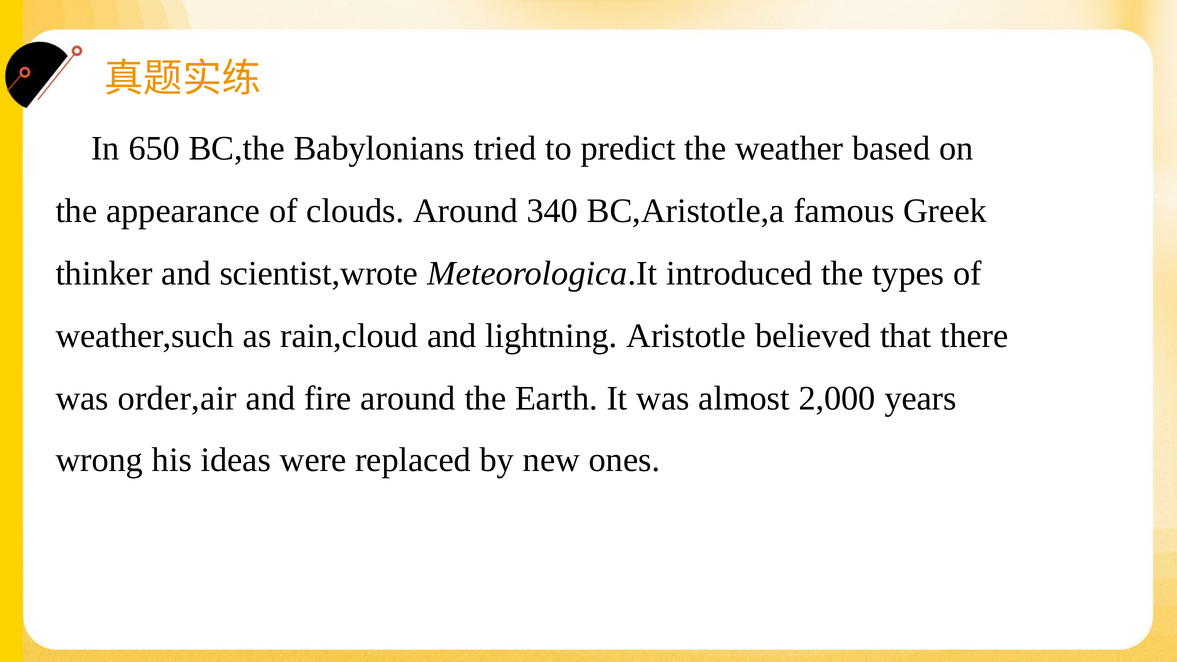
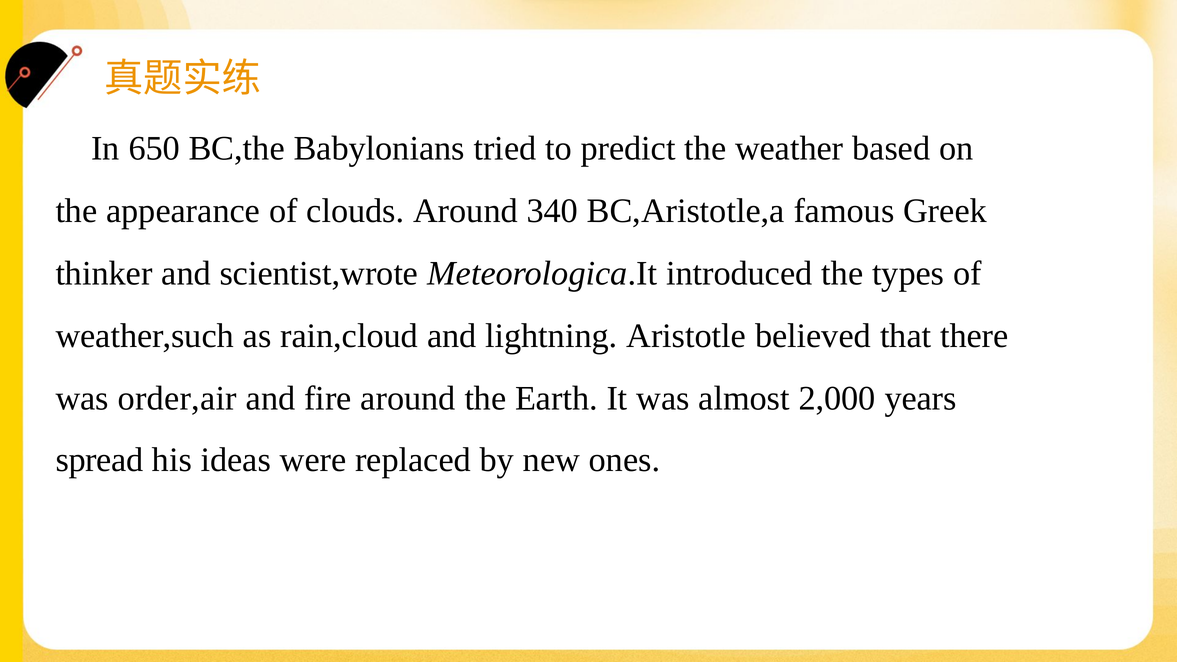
wrong: wrong -> spread
